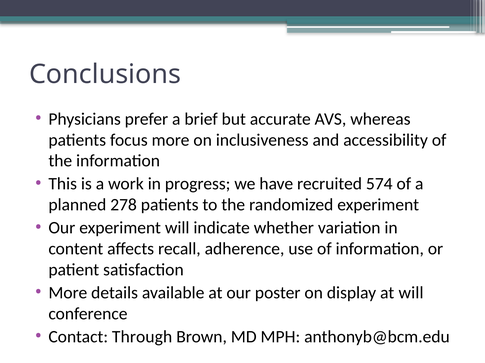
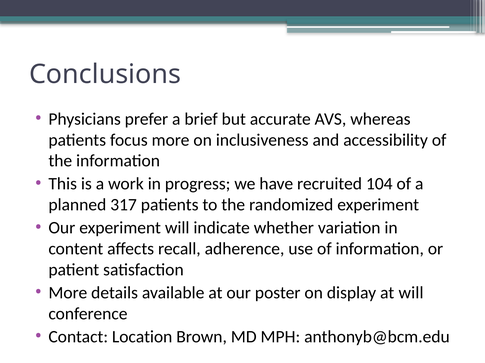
574: 574 -> 104
278: 278 -> 317
Through: Through -> Location
